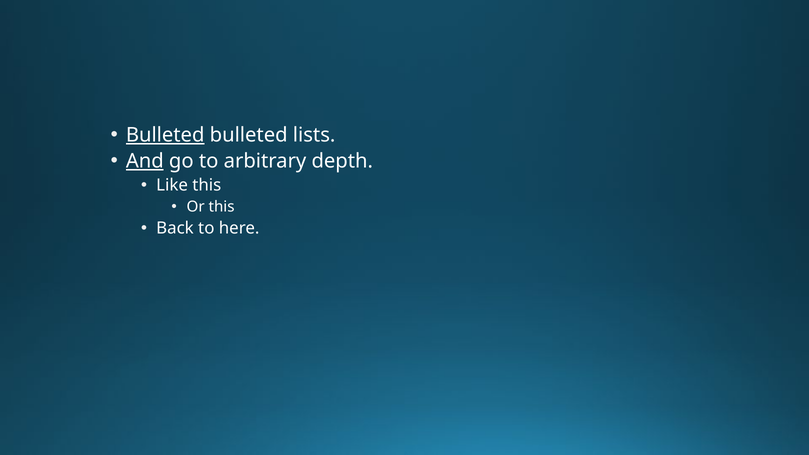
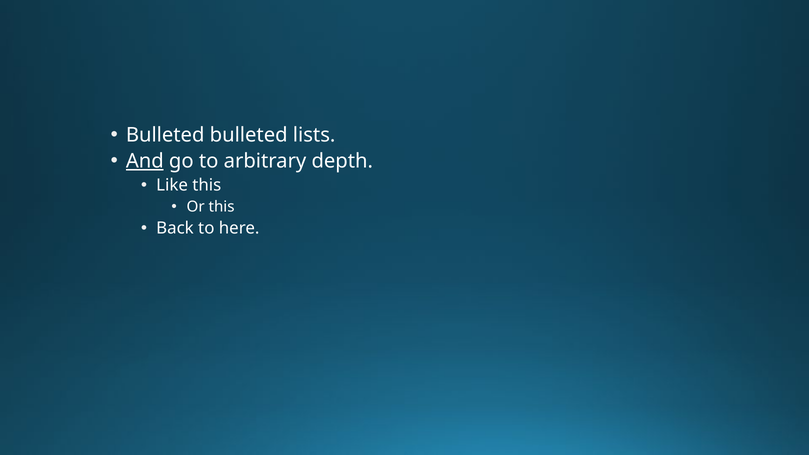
Bulleted at (165, 135) underline: present -> none
